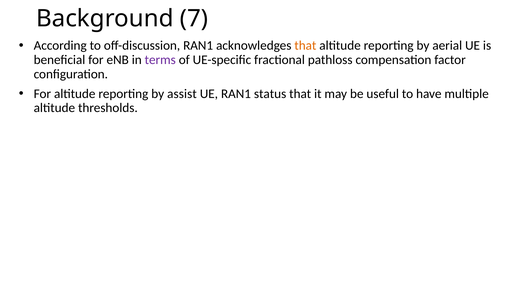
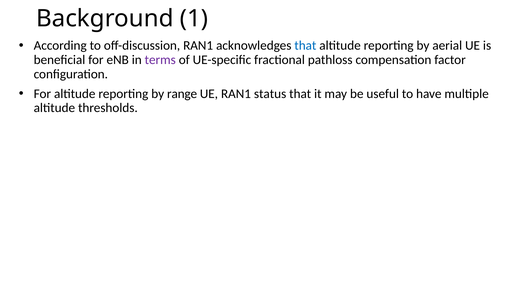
7: 7 -> 1
that at (305, 46) colour: orange -> blue
assist: assist -> range
